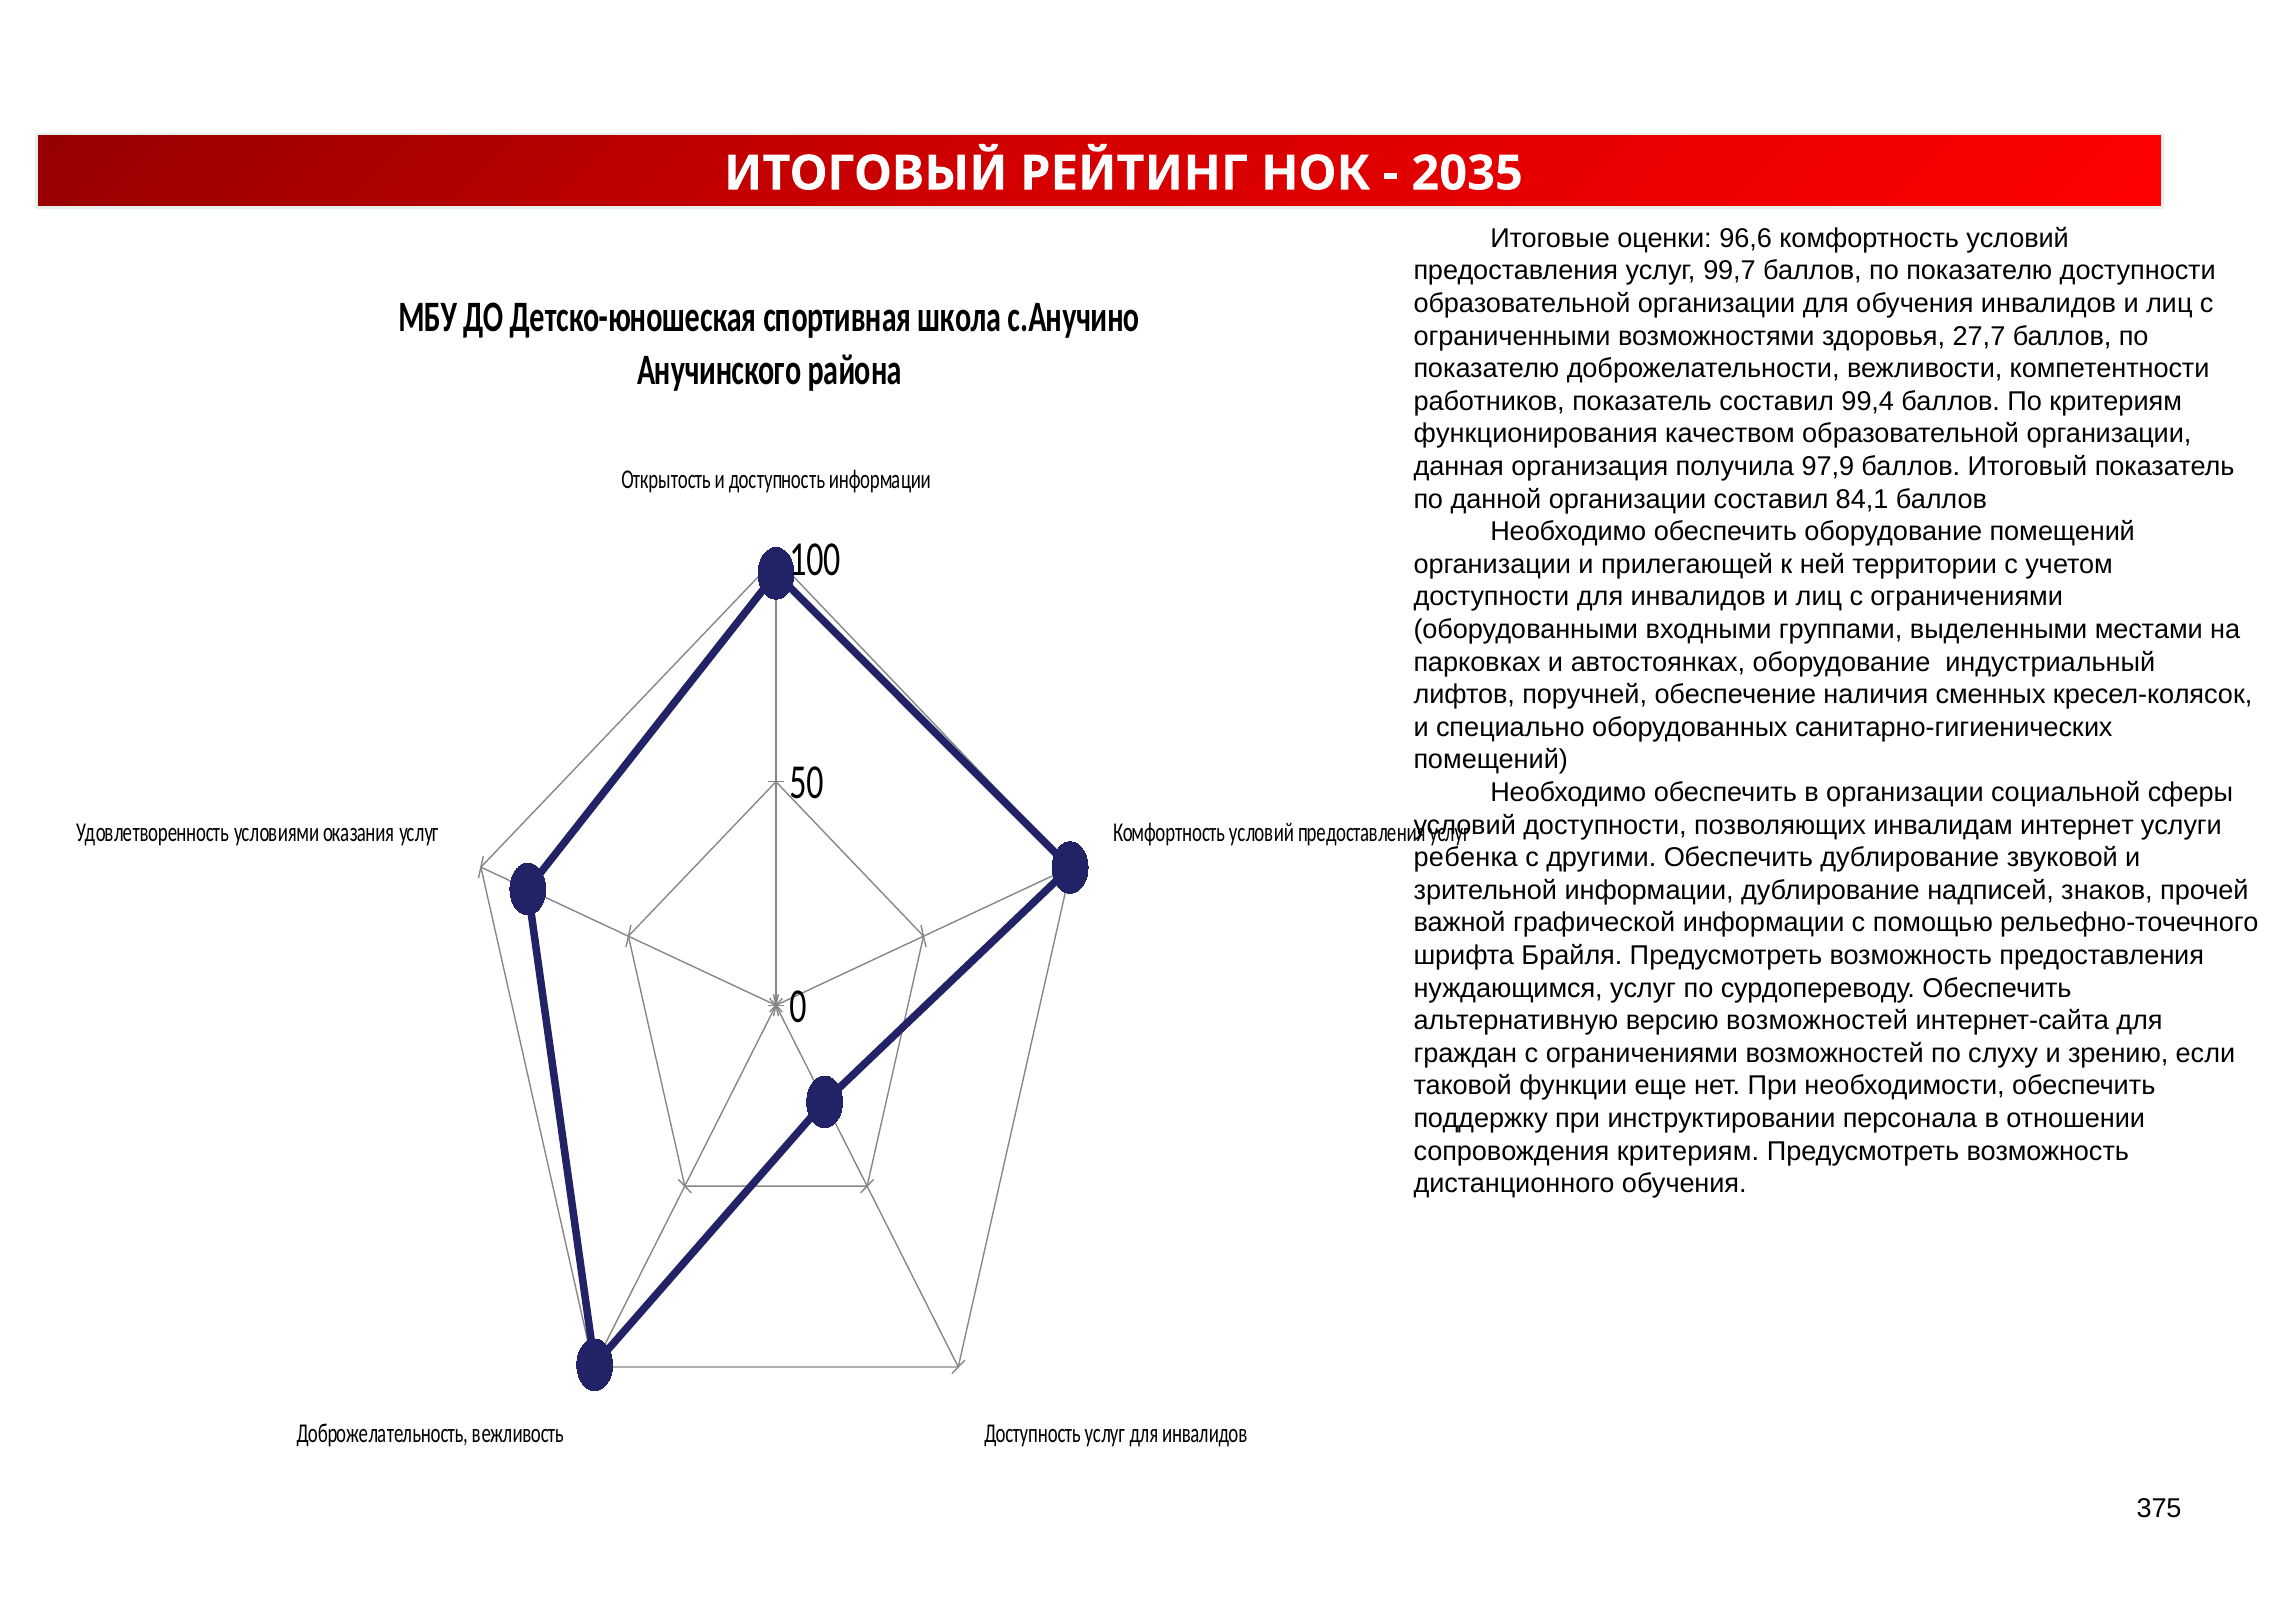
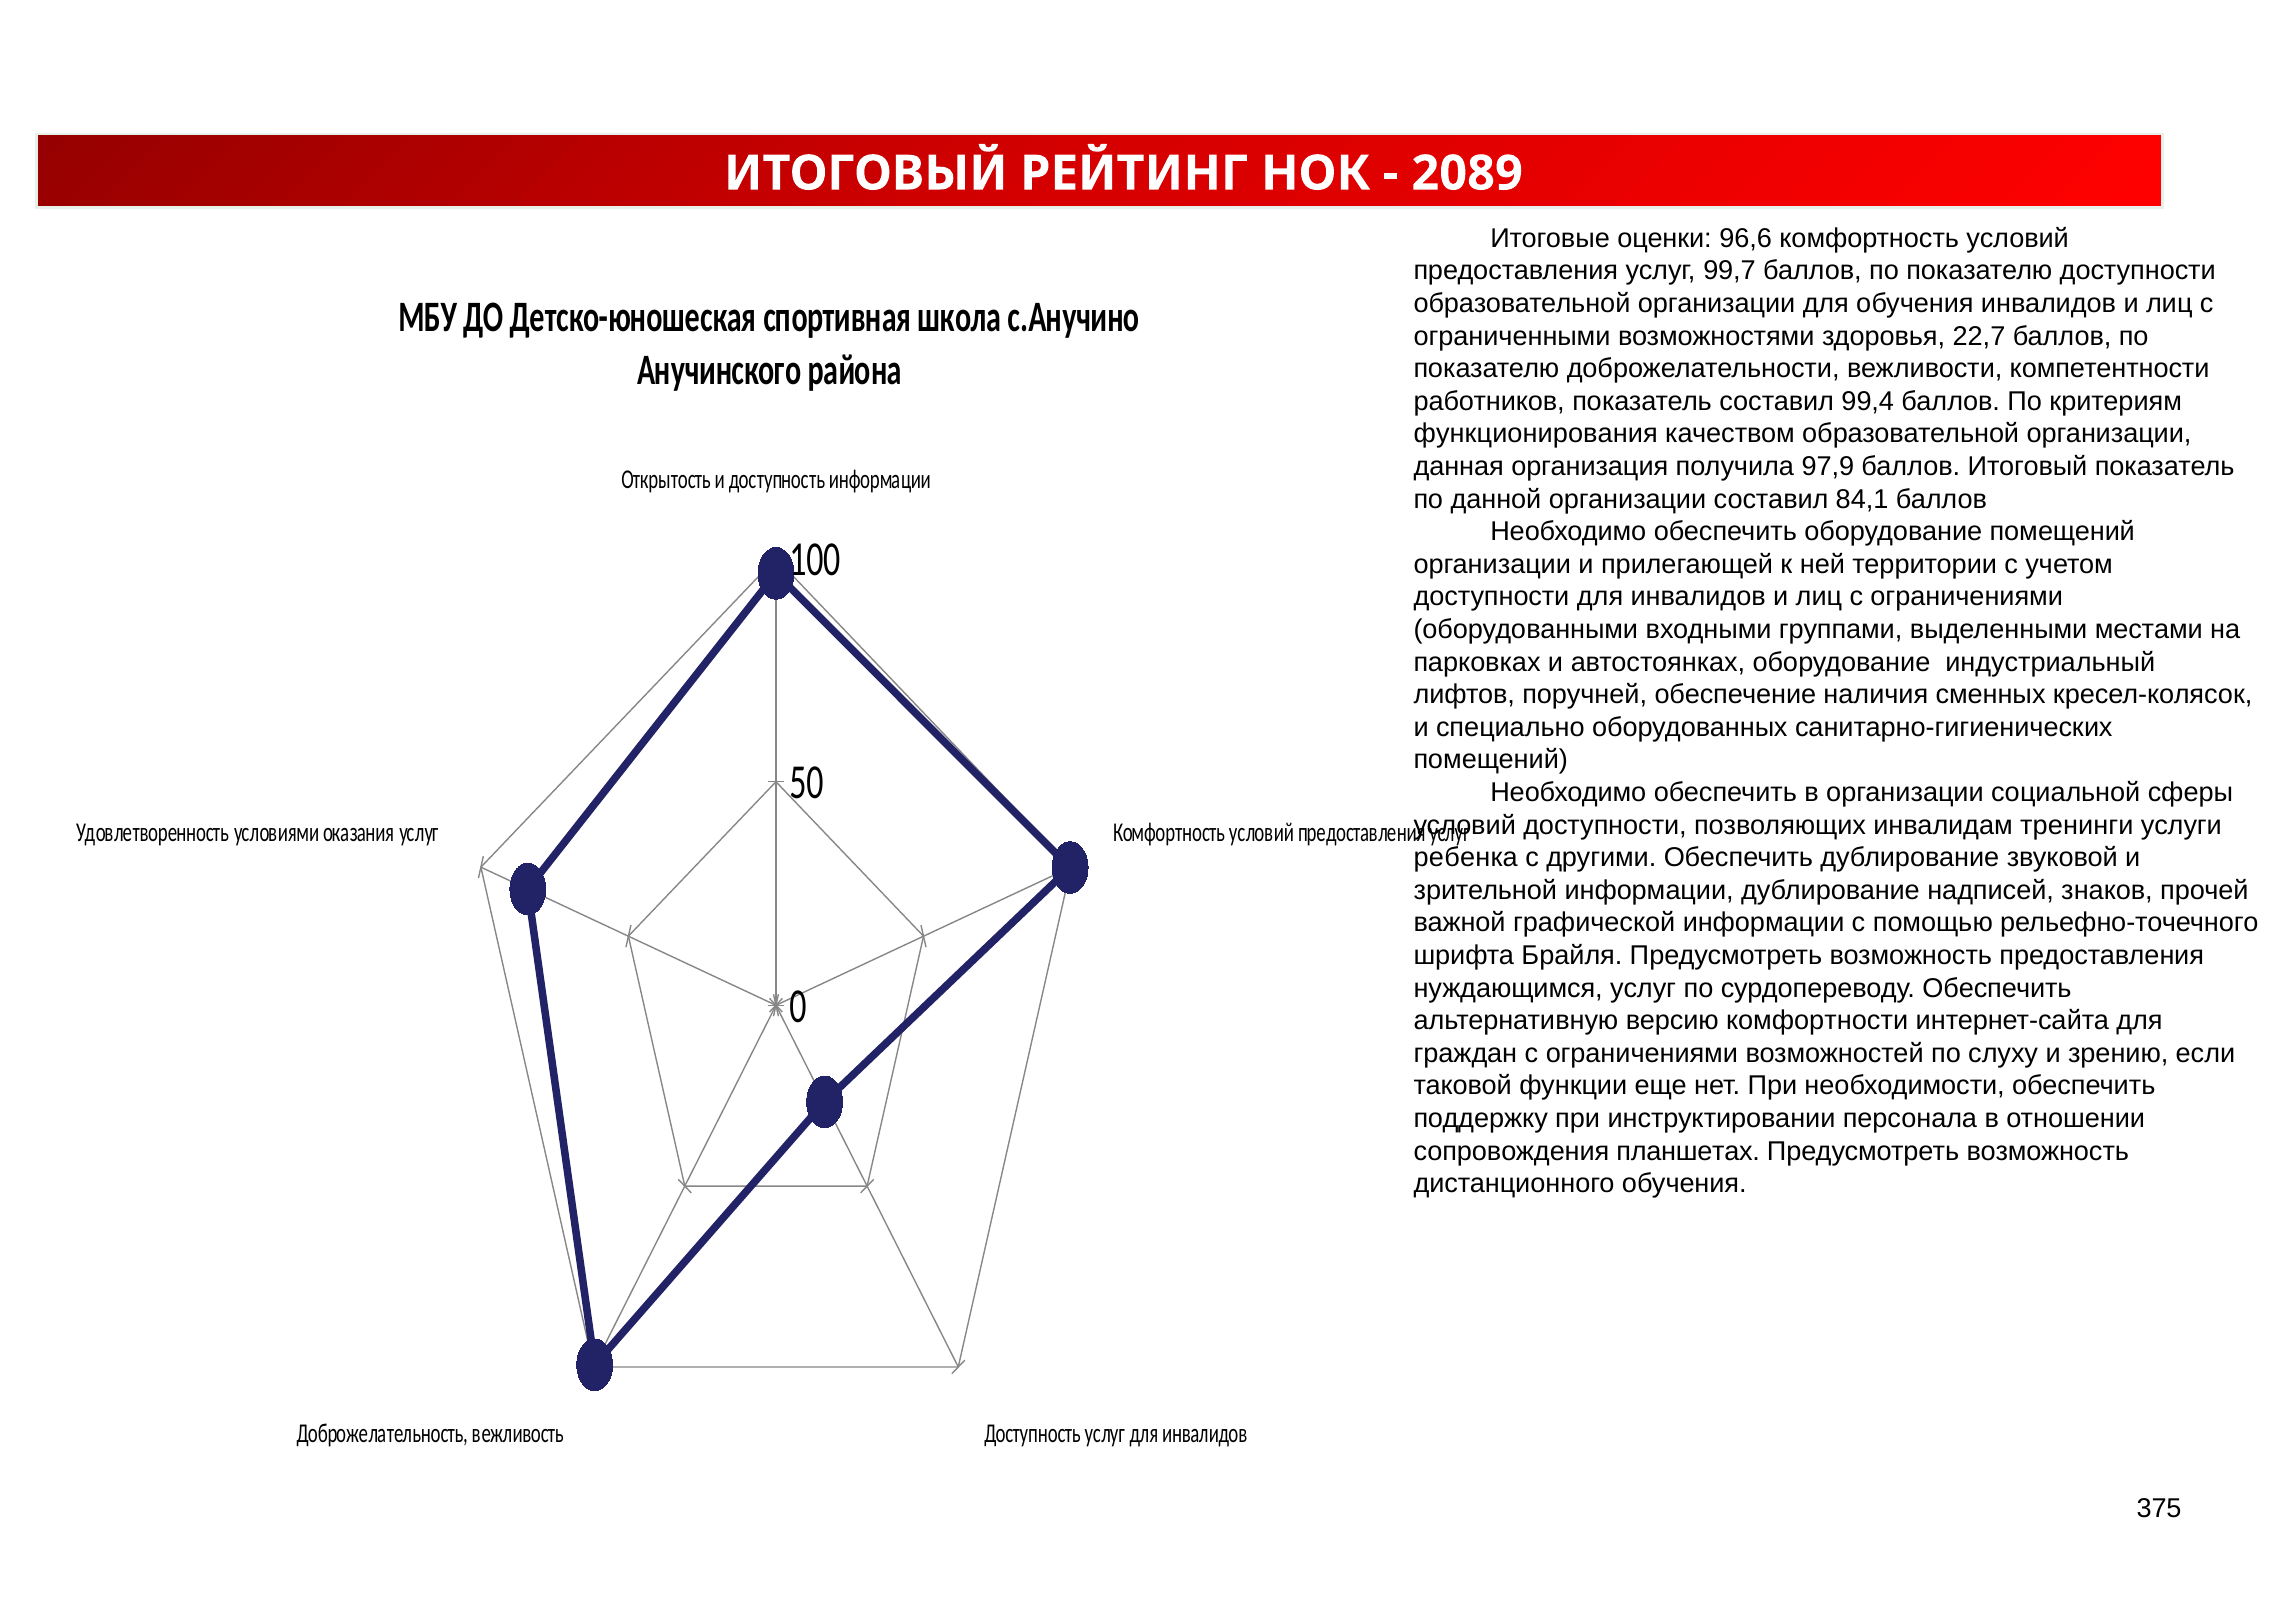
2035: 2035 -> 2089
27,7: 27,7 -> 22,7
интернет: интернет -> тренинги
версию возможностей: возможностей -> комфортности
сопровождения критериям: критериям -> планшетах
